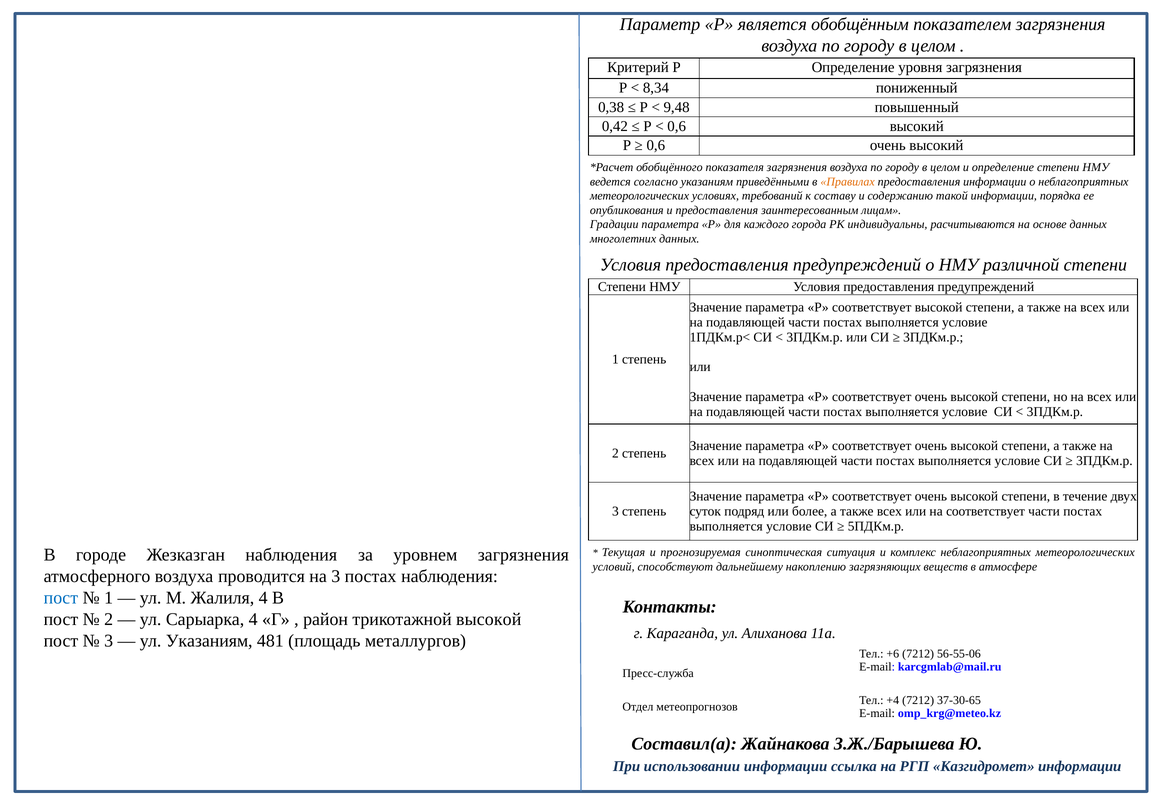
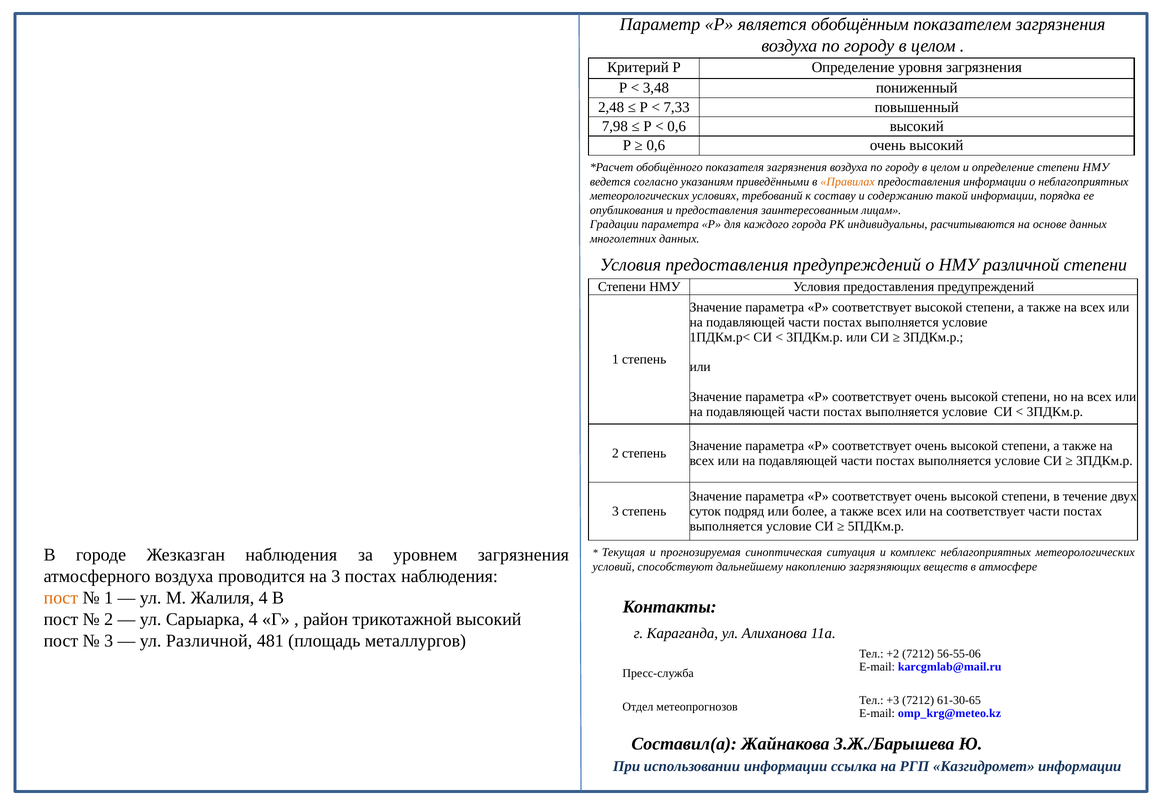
8,34: 8,34 -> 3,48
0,38: 0,38 -> 2,48
9,48: 9,48 -> 7,33
0,42: 0,42 -> 7,98
пост at (61, 597) colour: blue -> orange
трикотажной высокой: высокой -> высокий
ул Указаниям: Указаниям -> Различной
+6: +6 -> +2
+4: +4 -> +3
37-30-65: 37-30-65 -> 61-30-65
